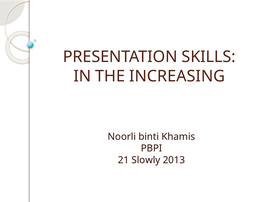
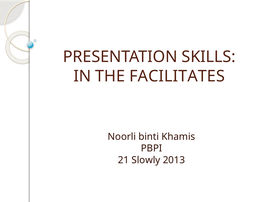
INCREASING: INCREASING -> FACILITATES
